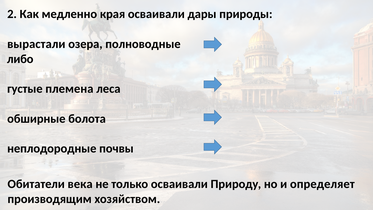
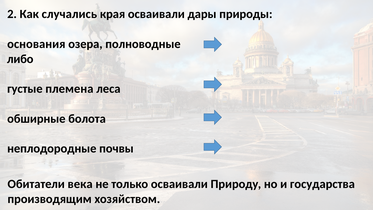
медленно: медленно -> случались
вырастали: вырастали -> основания
определяет: определяет -> государства
